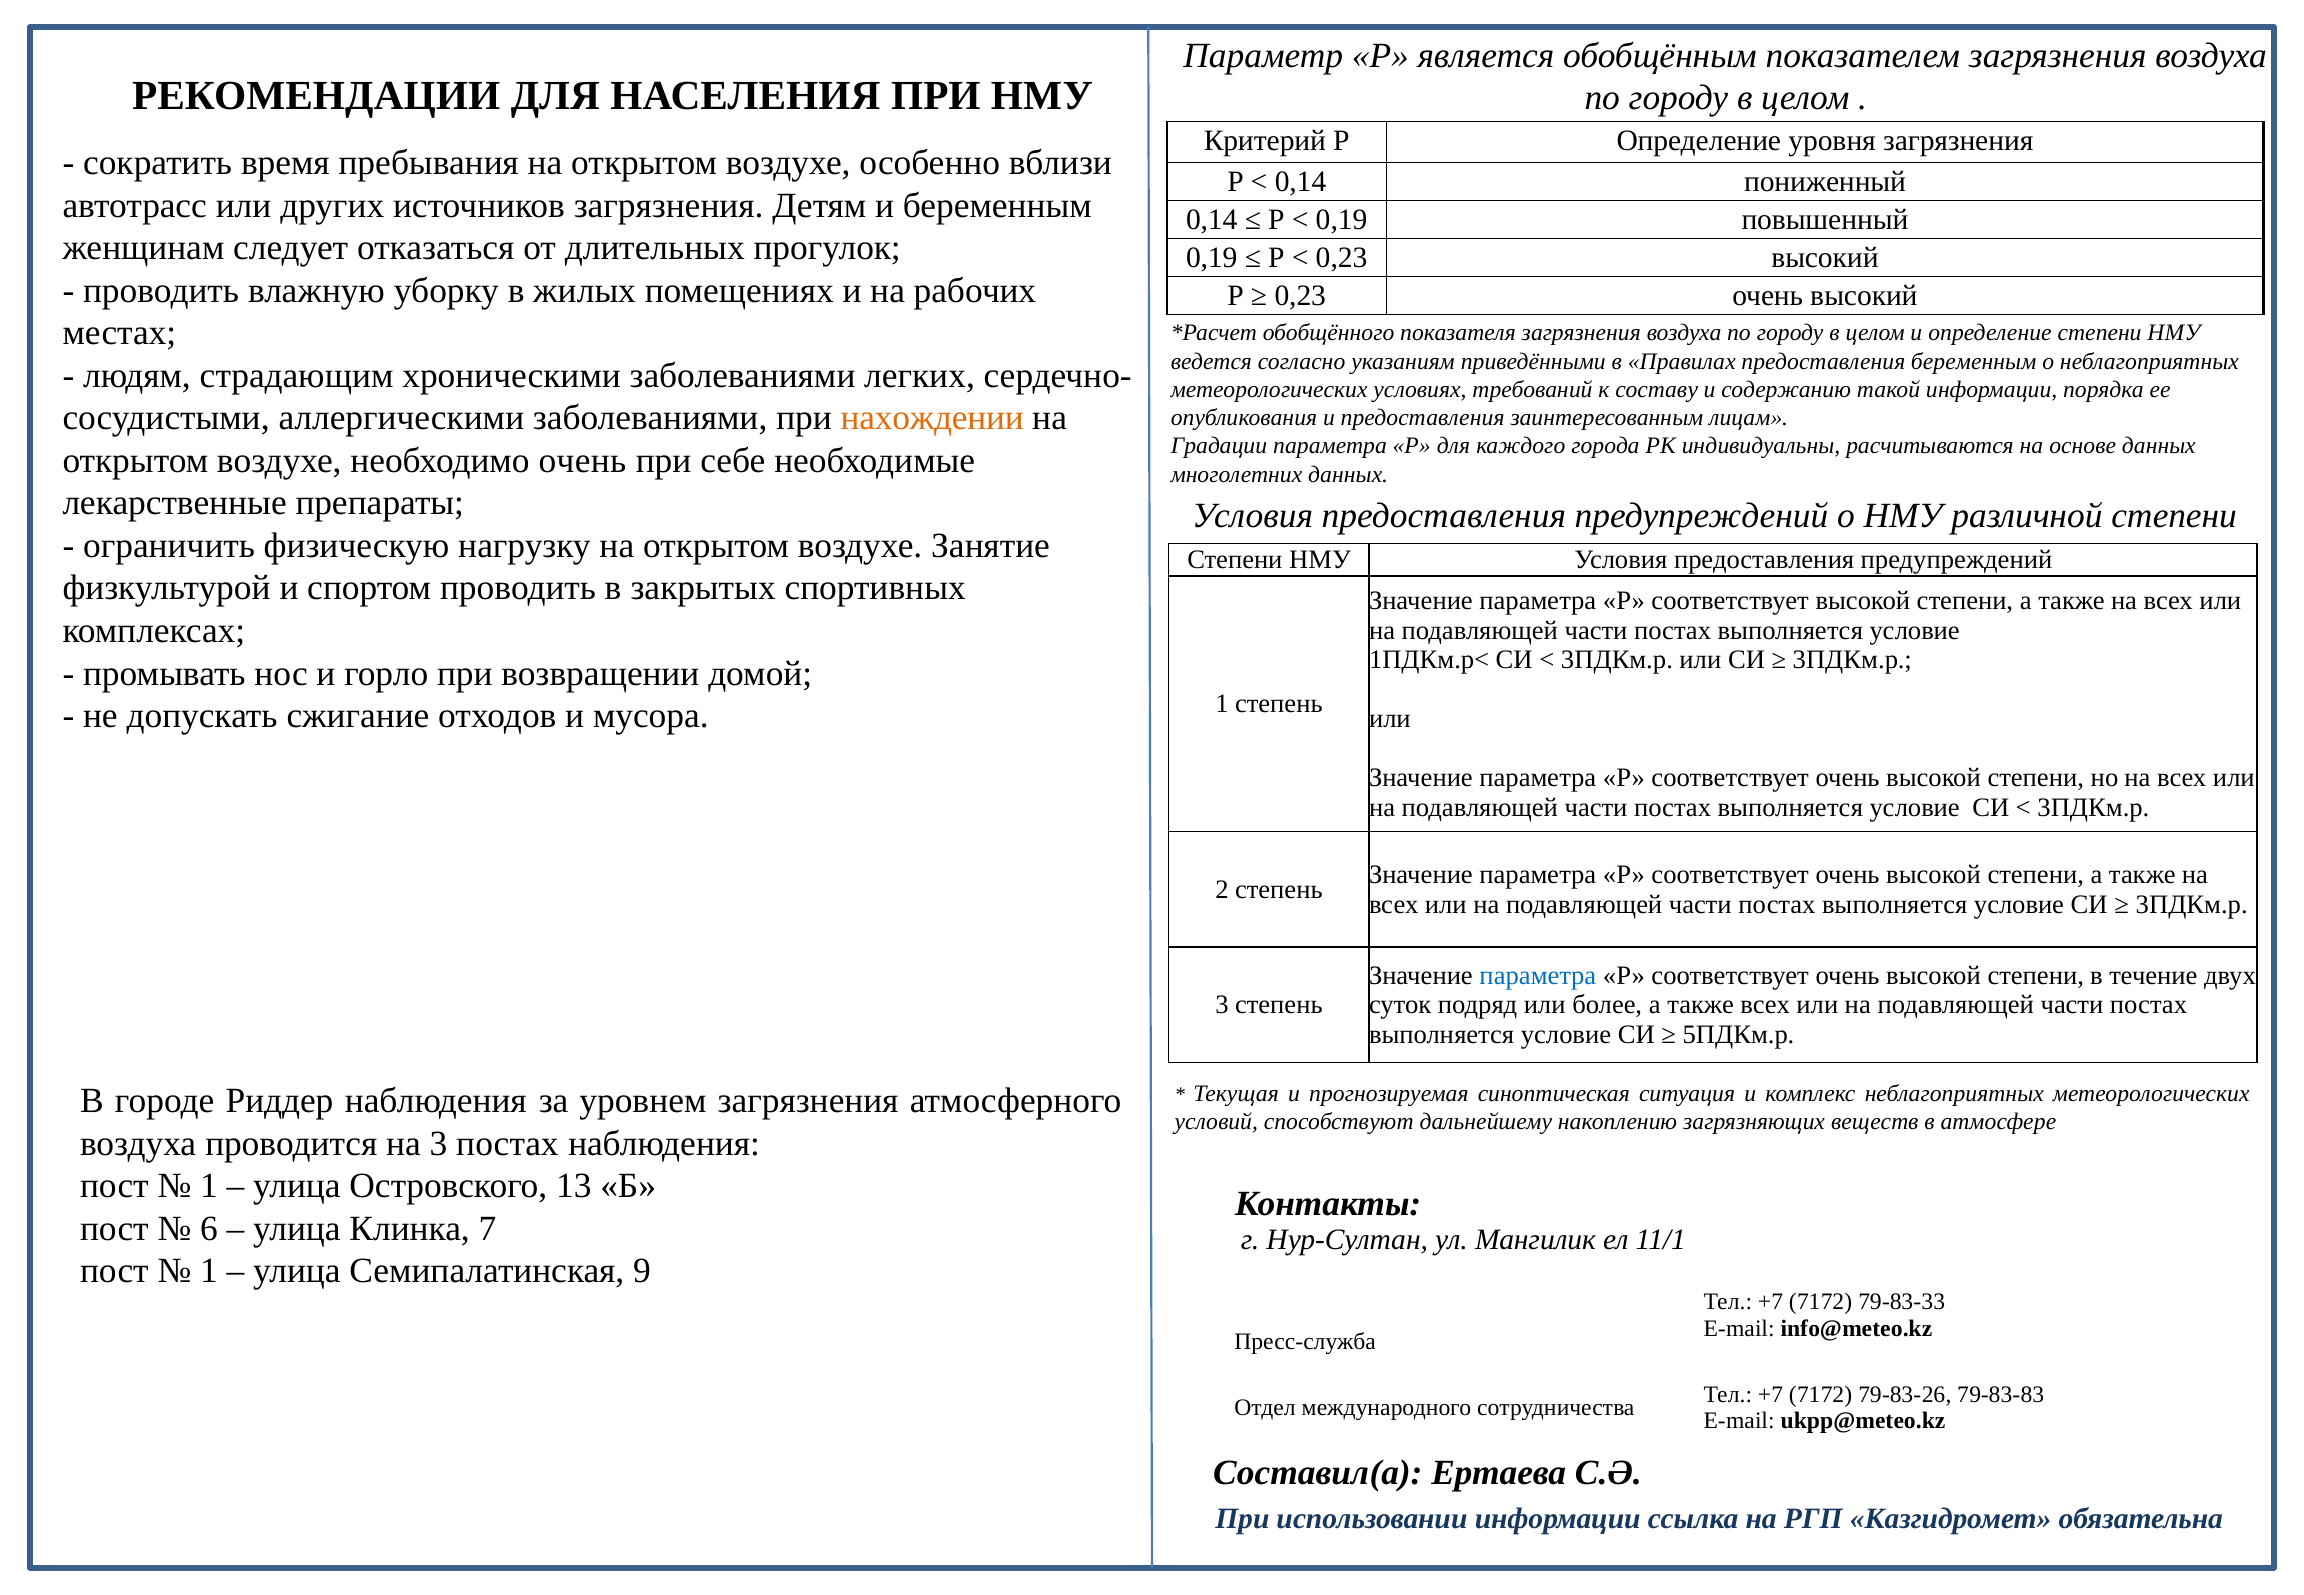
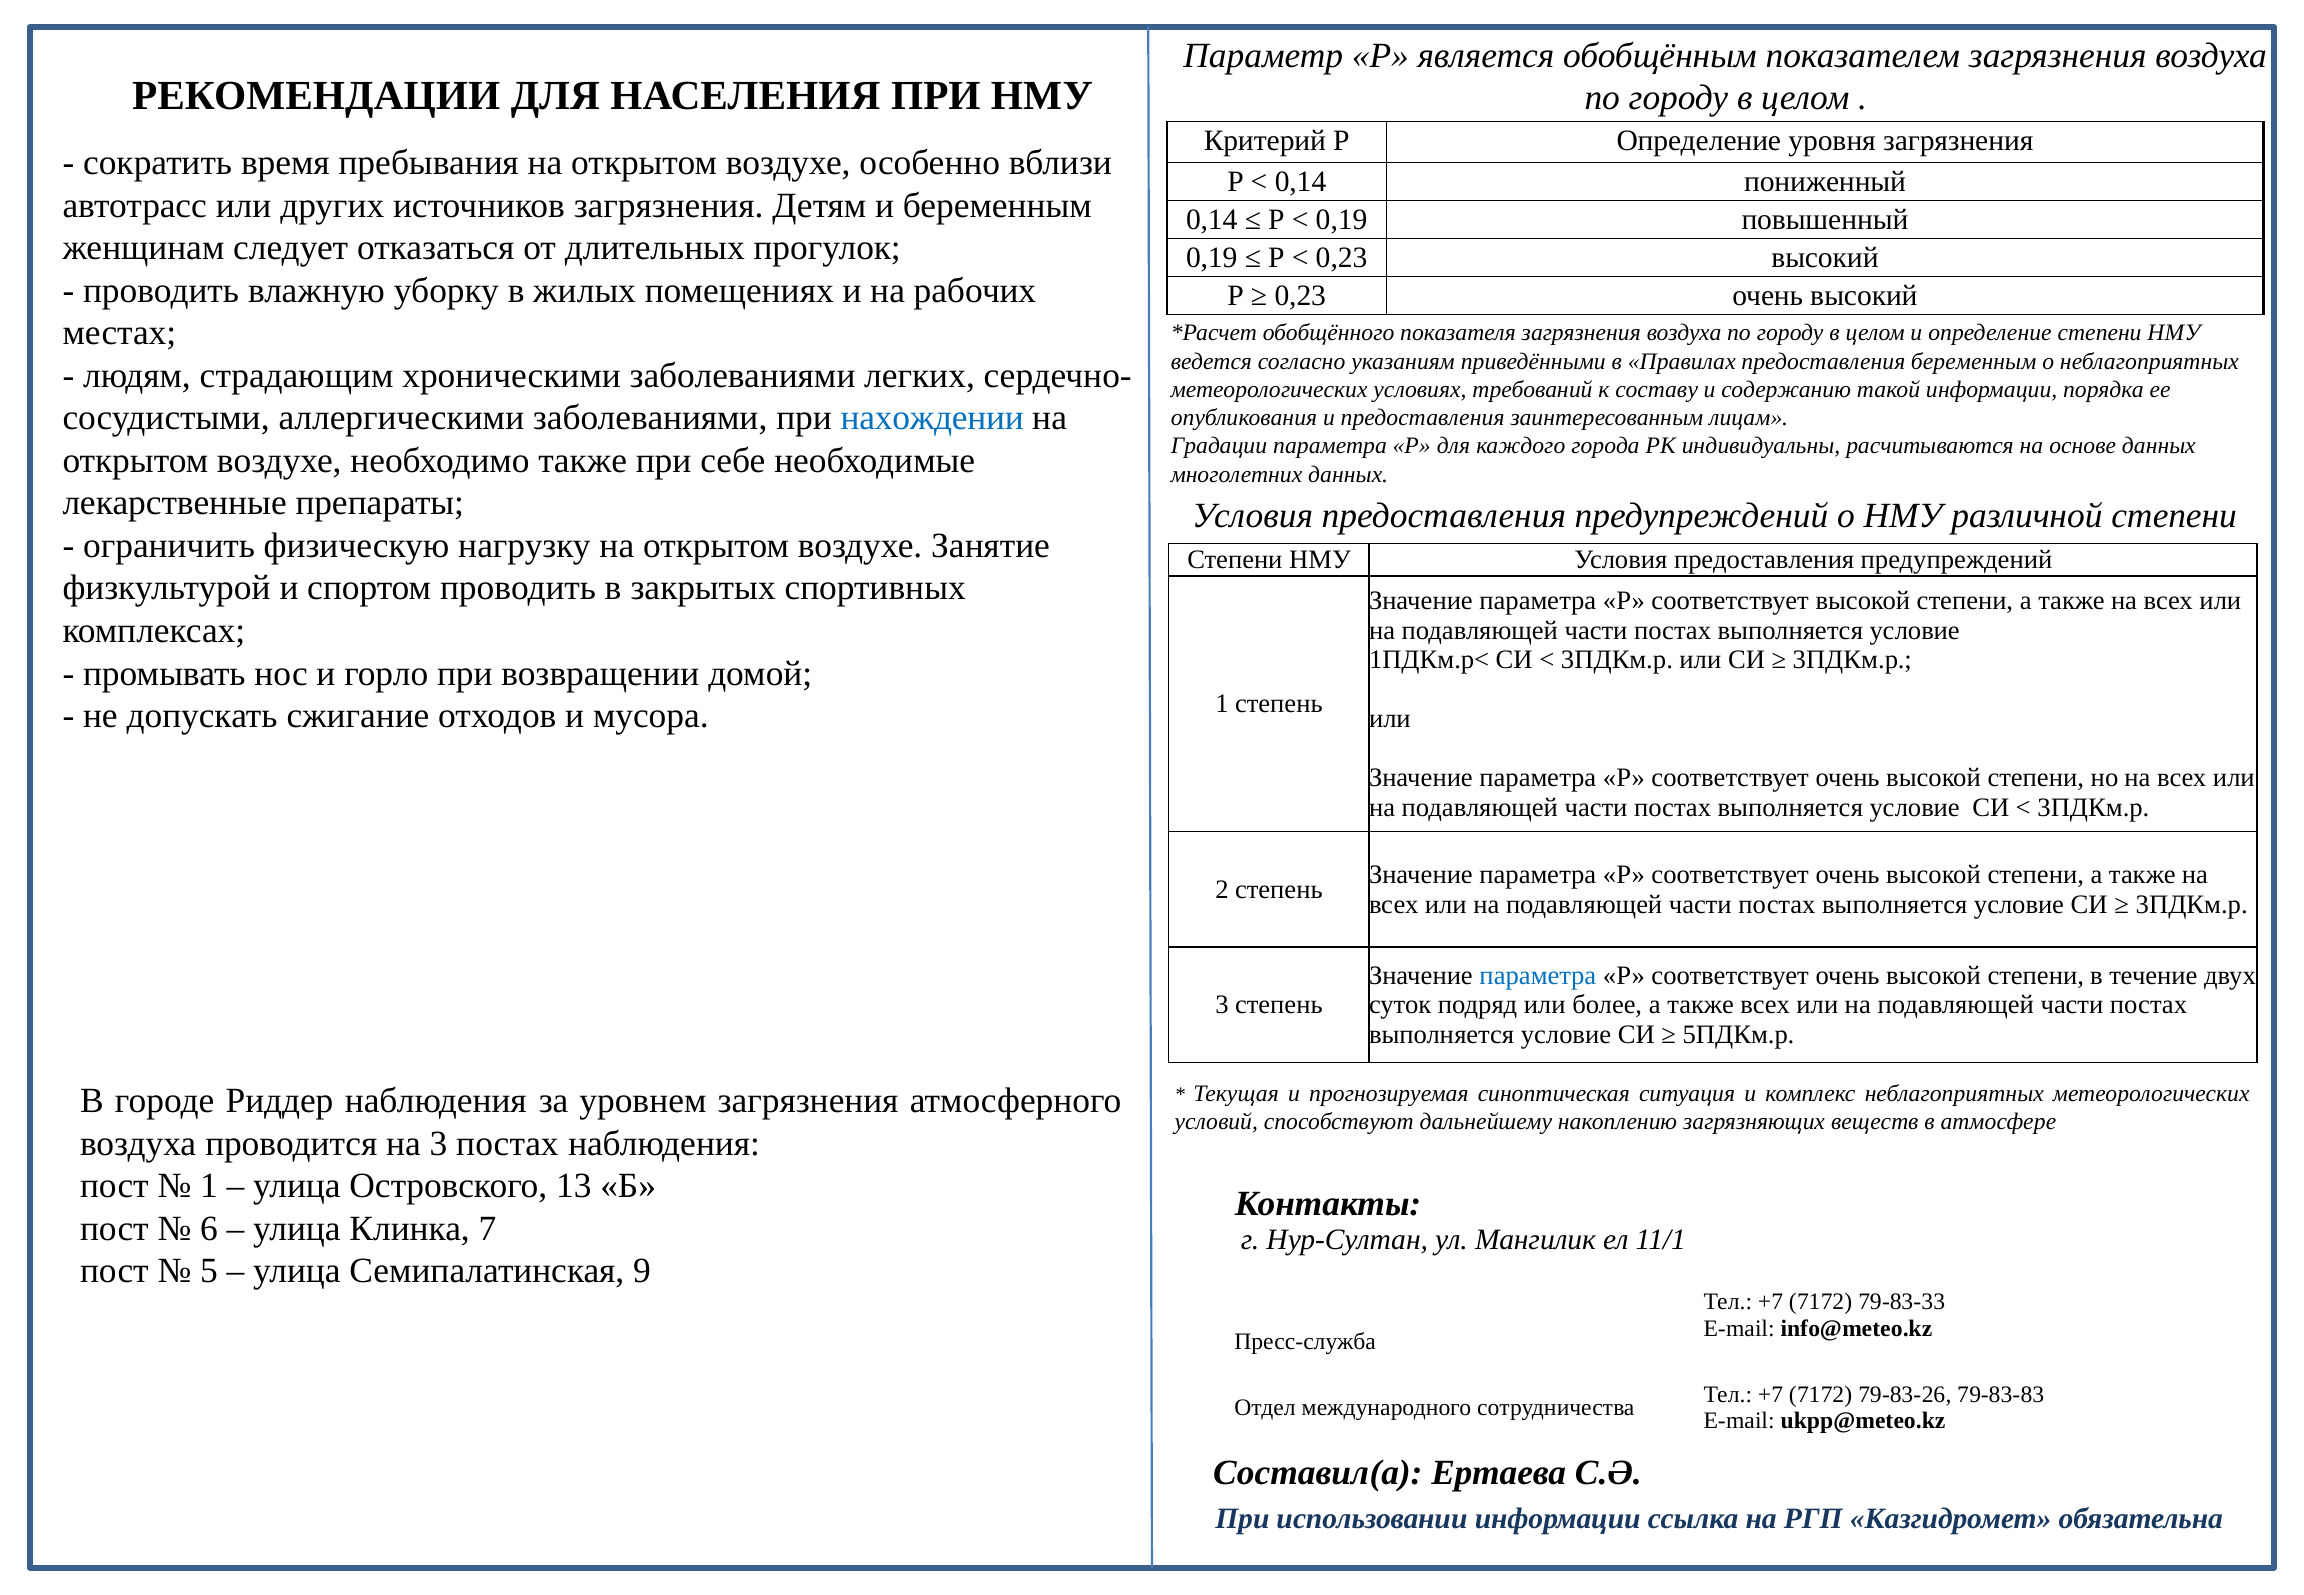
нахождении colour: orange -> blue
необходимо очень: очень -> также
1 at (209, 1271): 1 -> 5
